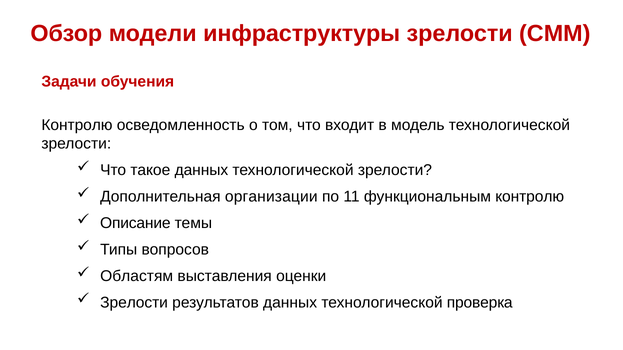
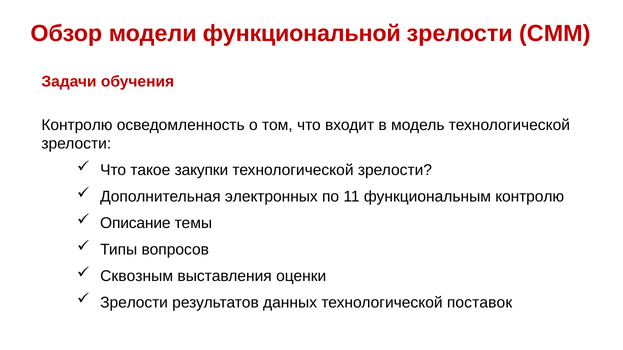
инфраструктуры: инфраструктуры -> функциональной
такое данных: данных -> закупки
организации: организации -> электронных
Областям: Областям -> Сквозным
проверка: проверка -> поставок
